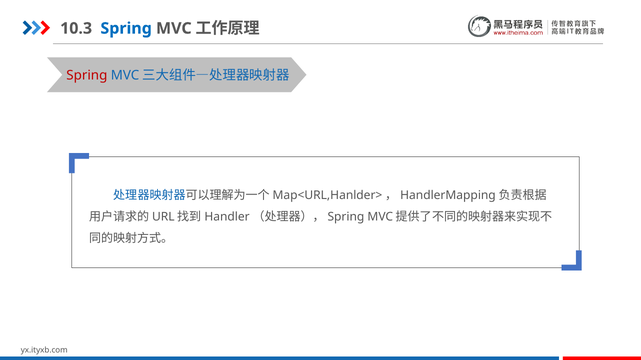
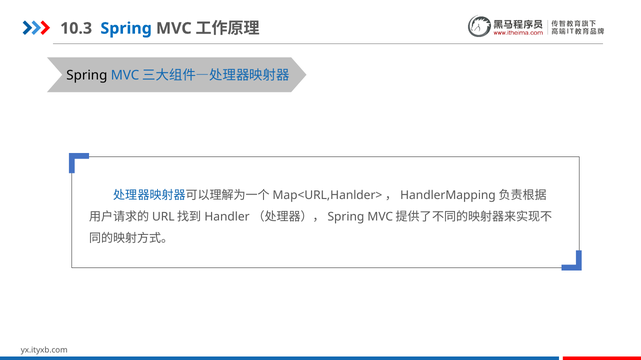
Spring at (87, 75) colour: red -> black
